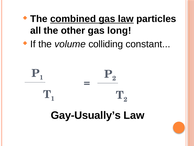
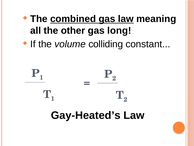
particles: particles -> meaning
Gay-Usually’s: Gay-Usually’s -> Gay-Heated’s
